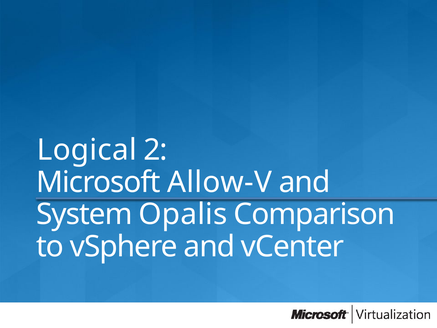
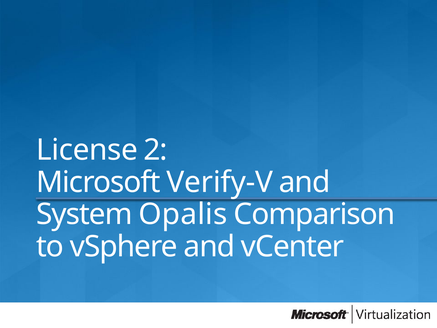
Logical: Logical -> License
Allow-V: Allow-V -> Verify-V
